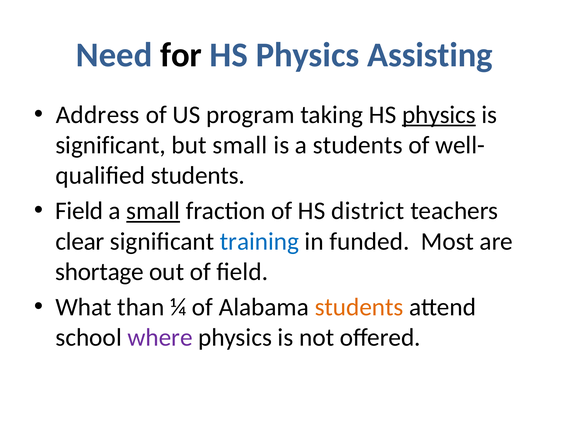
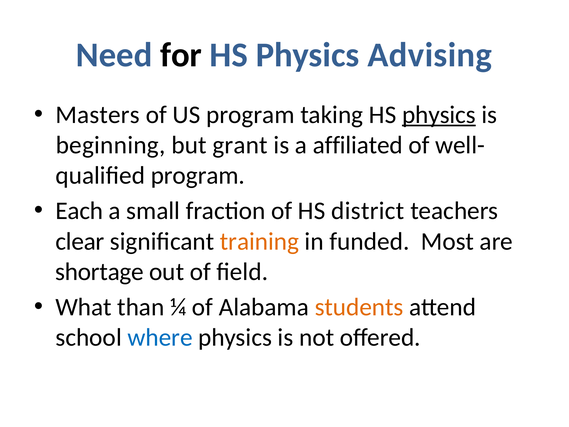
Assisting: Assisting -> Advising
Address: Address -> Masters
significant at (111, 145): significant -> beginning
but small: small -> grant
a students: students -> affiliated
students at (198, 175): students -> program
Field at (79, 211): Field -> Each
small at (153, 211) underline: present -> none
training colour: blue -> orange
where colour: purple -> blue
